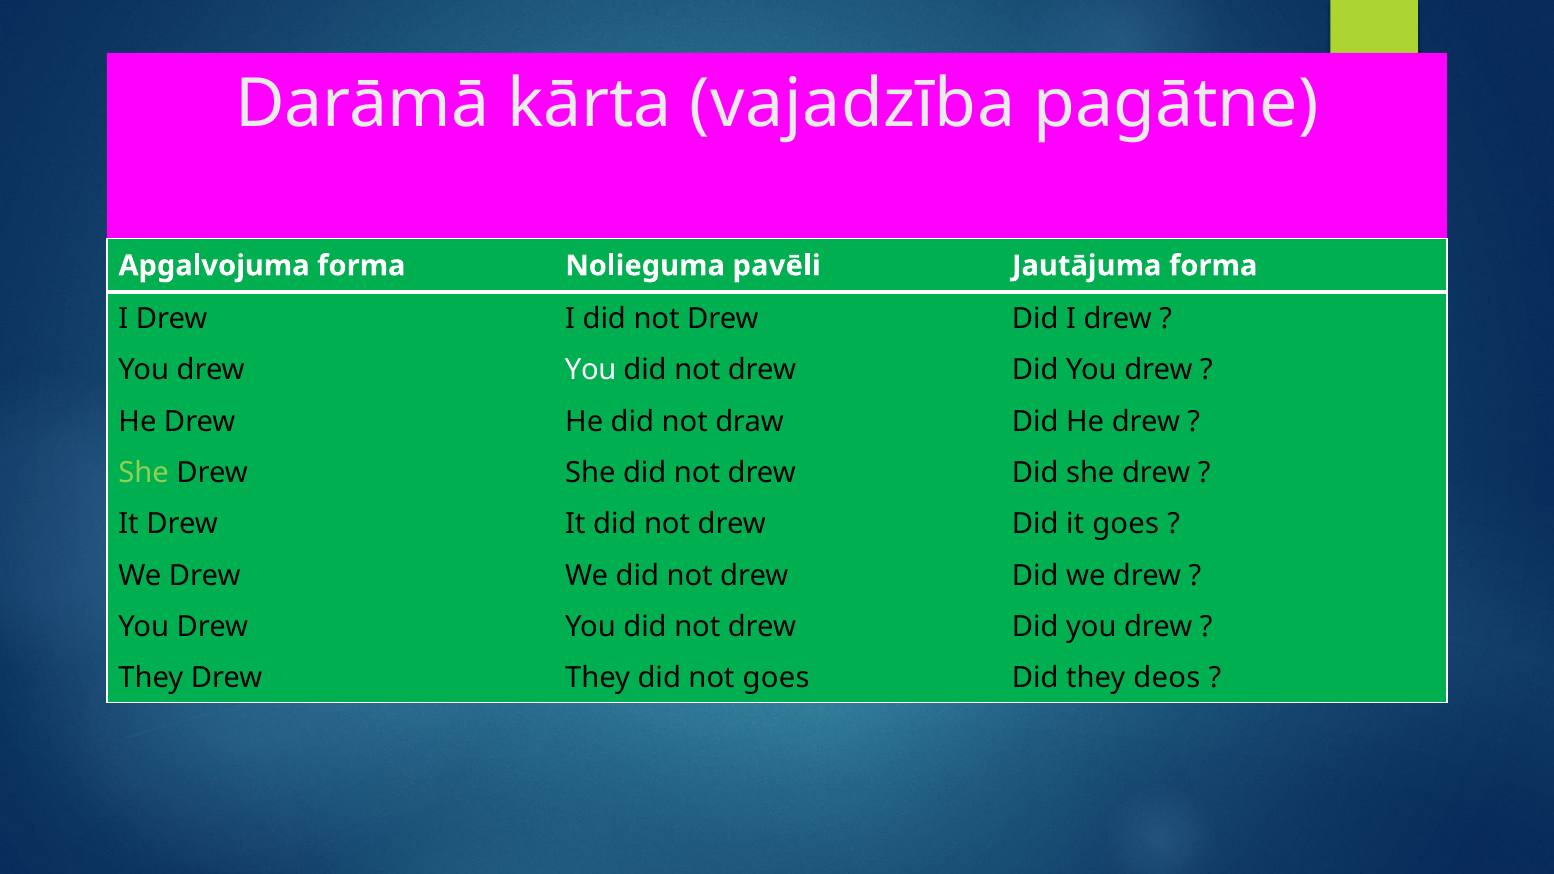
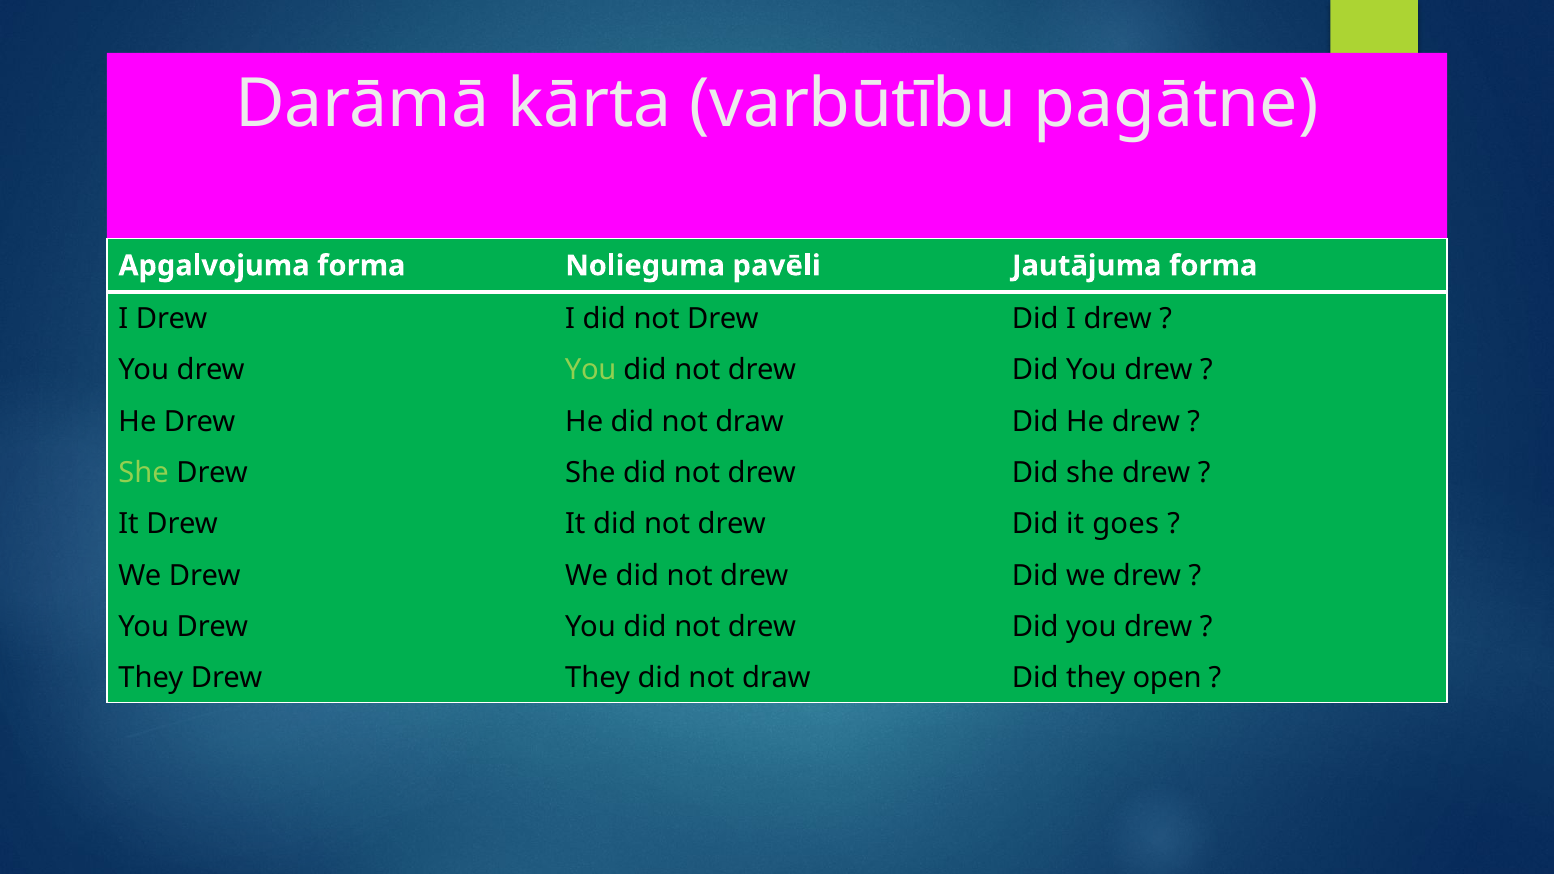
vajadzība: vajadzība -> varbūtību
You at (591, 370) colour: white -> light green
They did not goes: goes -> draw
deos: deos -> open
